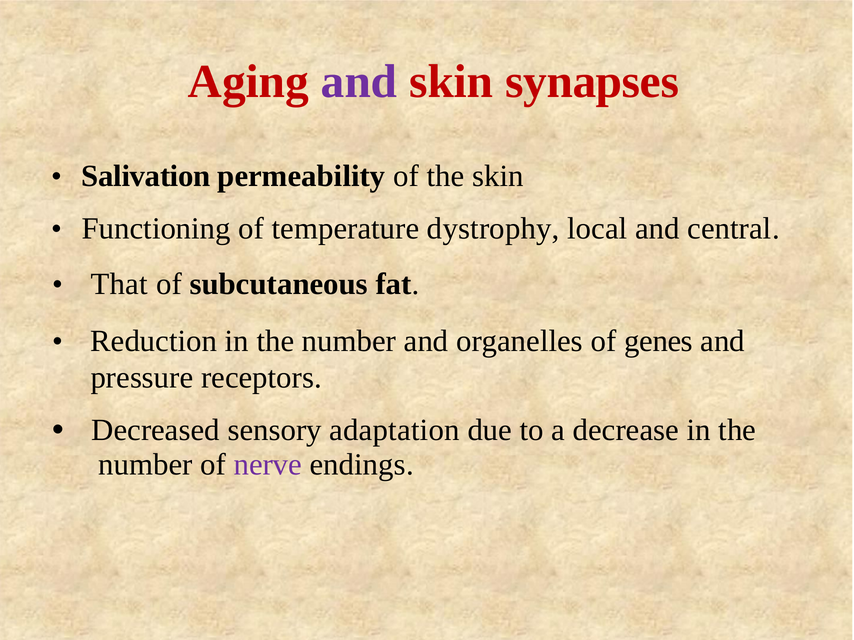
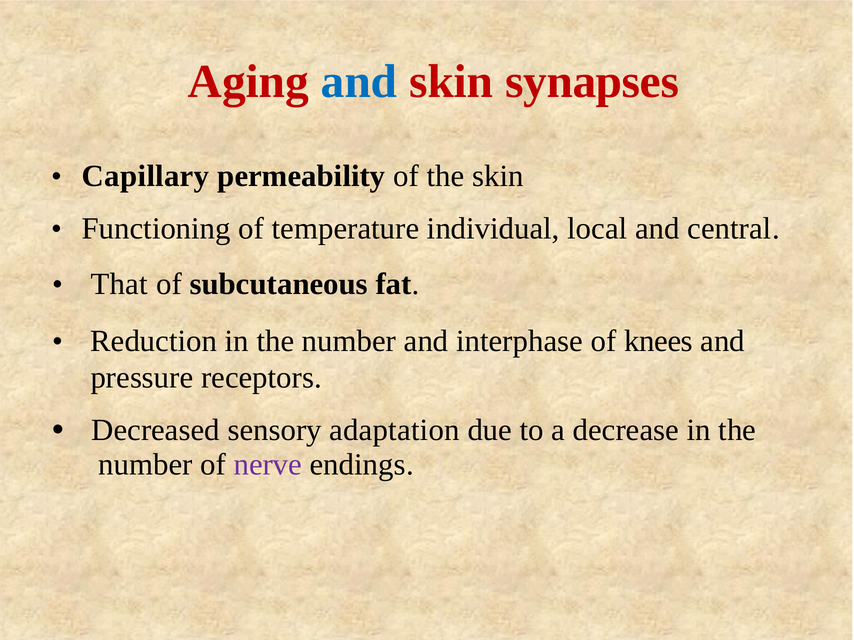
and at (359, 81) colour: purple -> blue
Salivation: Salivation -> Capillary
dystrophy: dystrophy -> individual
organelles: organelles -> interphase
genes: genes -> knees
